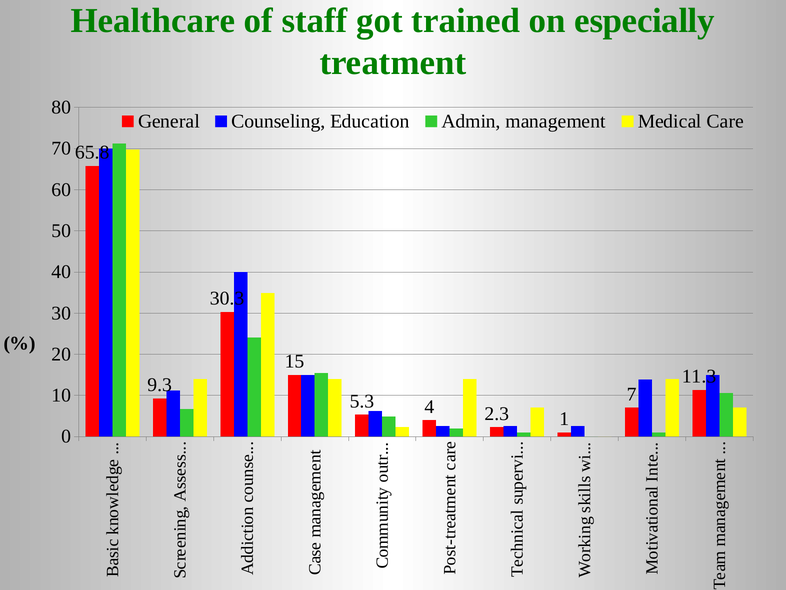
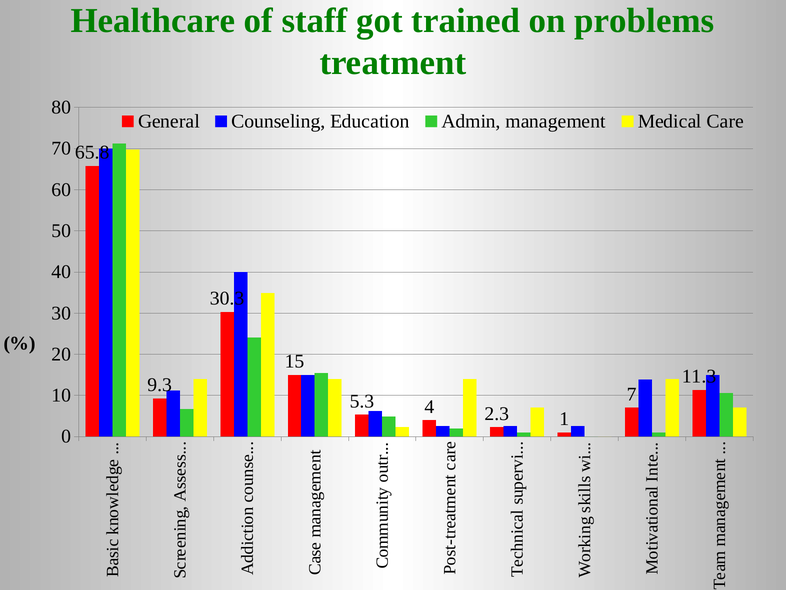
especially: especially -> problems
